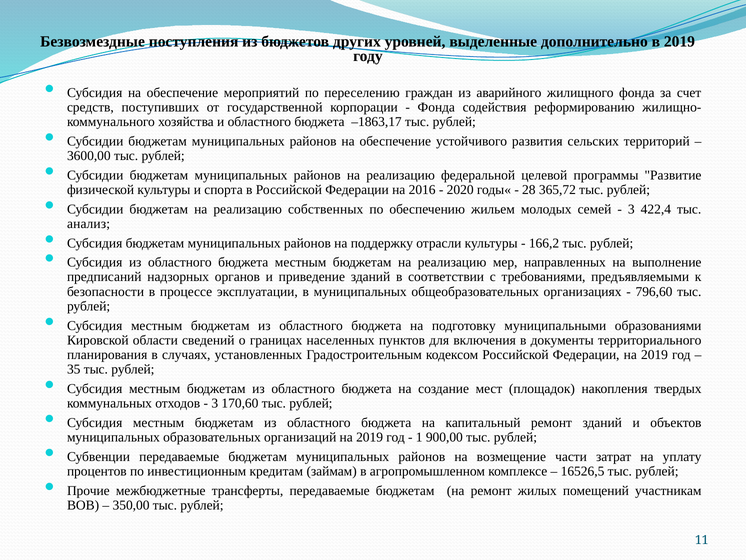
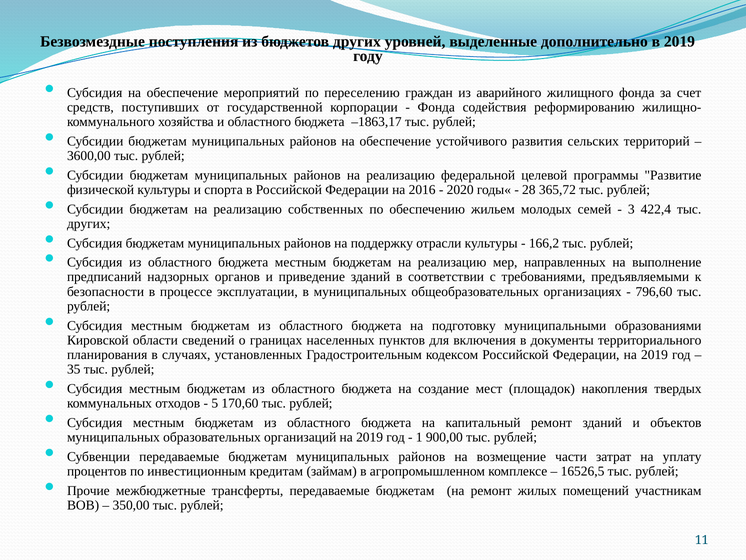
анализ at (89, 223): анализ -> других
3 at (215, 403): 3 -> 5
